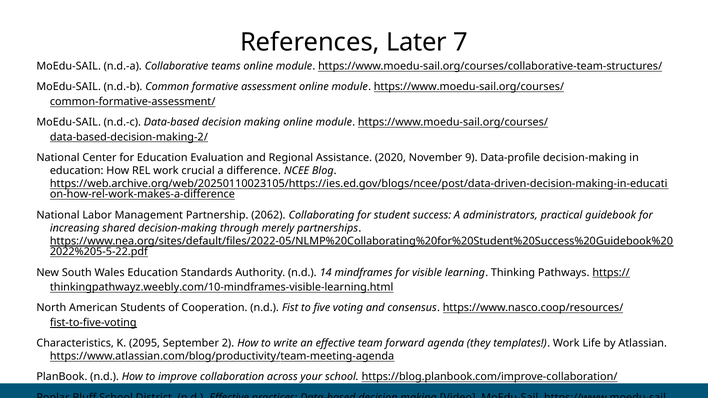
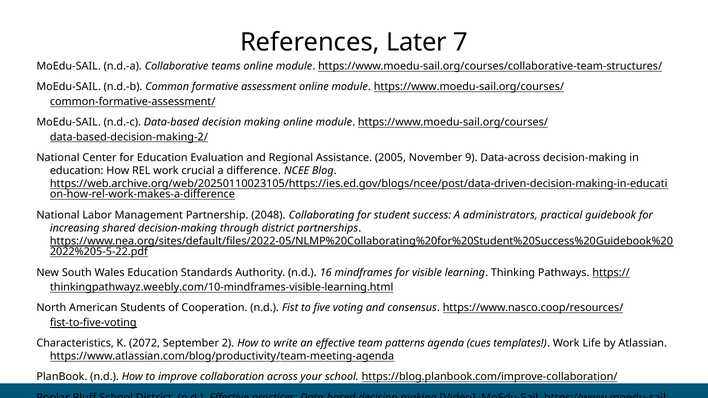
2020: 2020 -> 2005
Data-profile: Data-profile -> Data-across
2062: 2062 -> 2048
through merely: merely -> district
14: 14 -> 16
2095: 2095 -> 2072
forward: forward -> patterns
they: they -> cues
